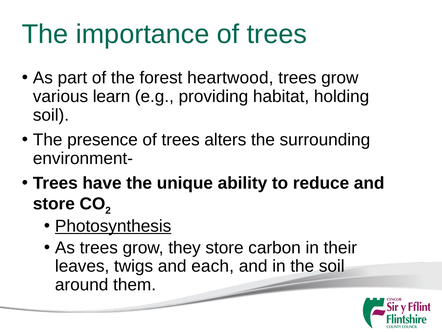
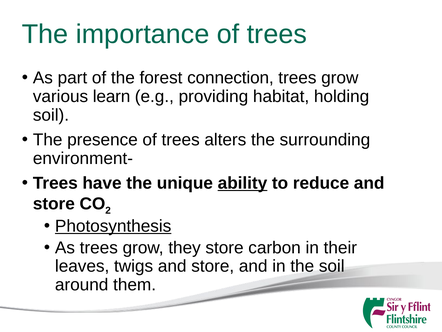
heartwood: heartwood -> connection
ability underline: none -> present
twigs and each: each -> store
